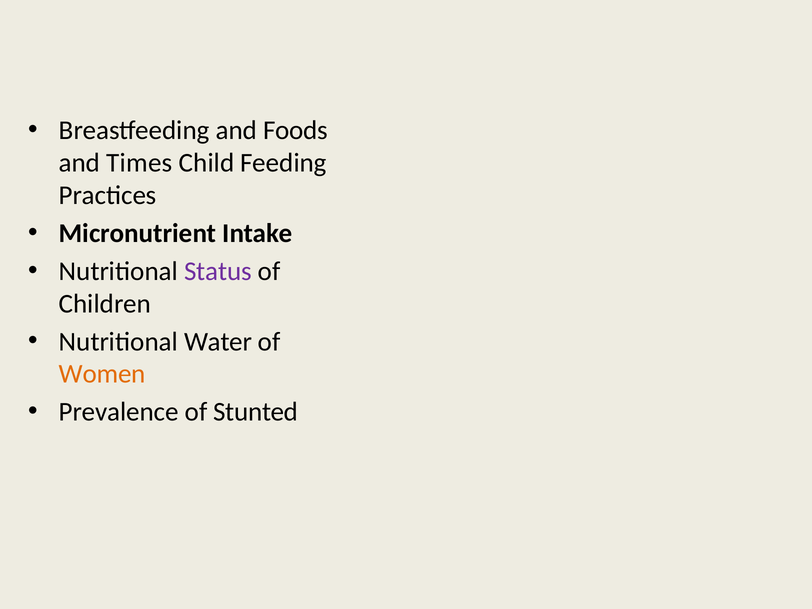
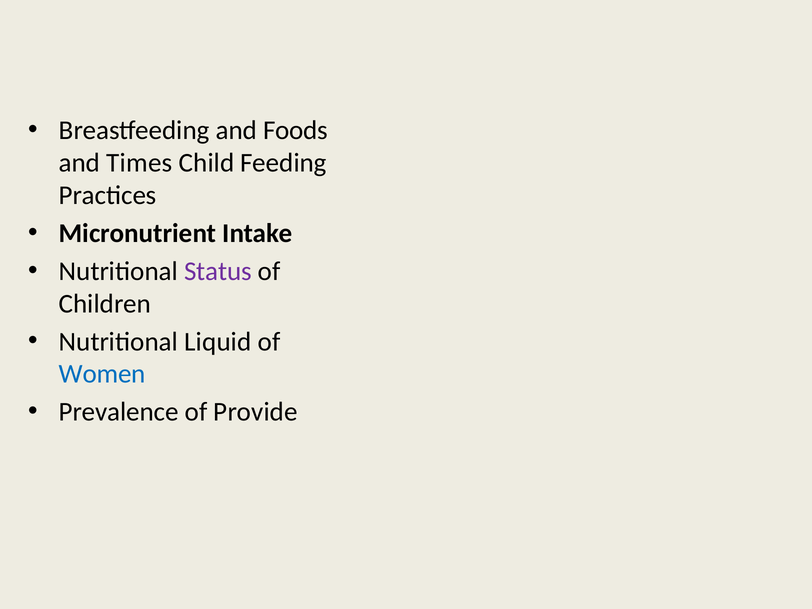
Water: Water -> Liquid
Women colour: orange -> blue
Stunted: Stunted -> Provide
